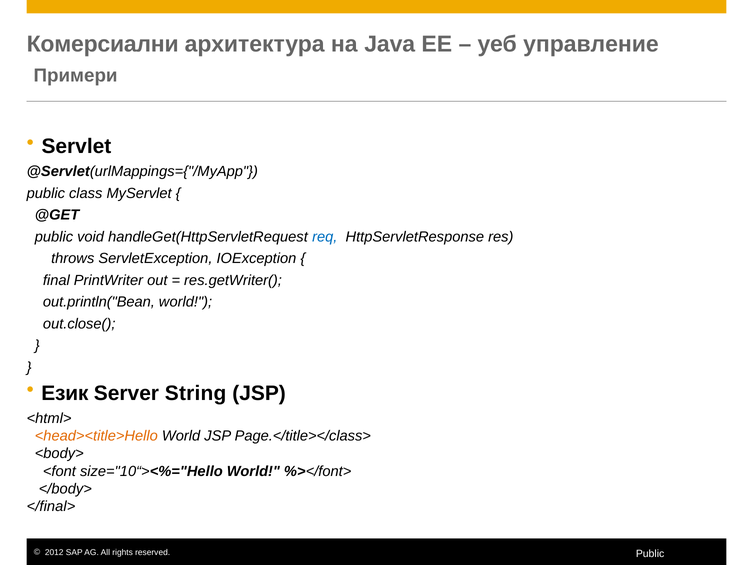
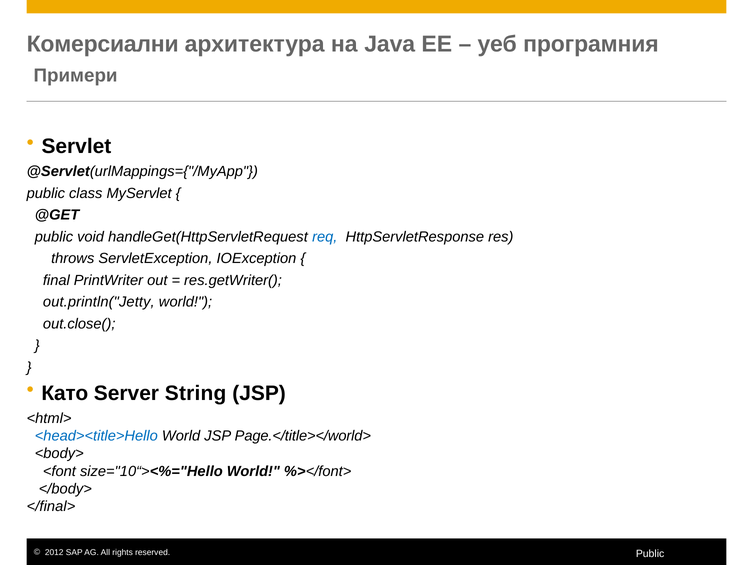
управление: управление -> програмния
out.println("Bean: out.println("Bean -> out.println("Jetty
Език: Език -> Като
<head><title>Hello colour: orange -> blue
Page.</title></class>: Page.</title></class> -> Page.</title></world>
